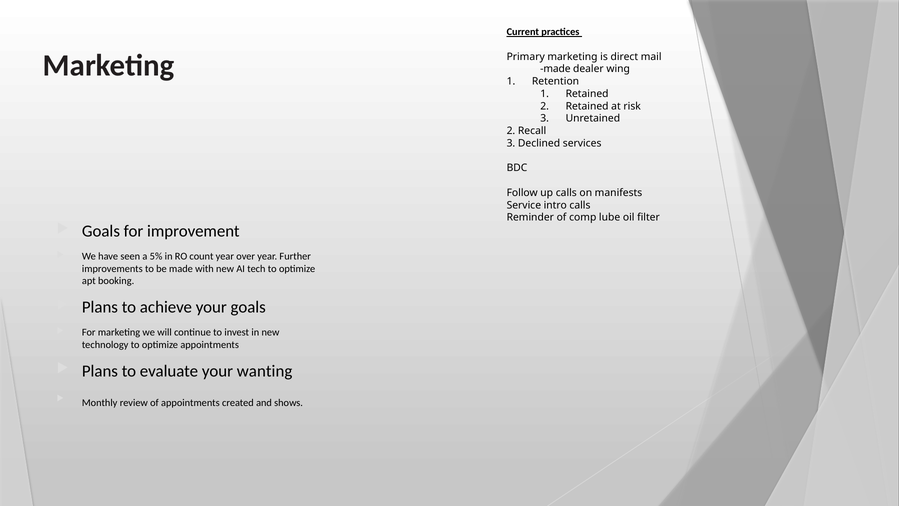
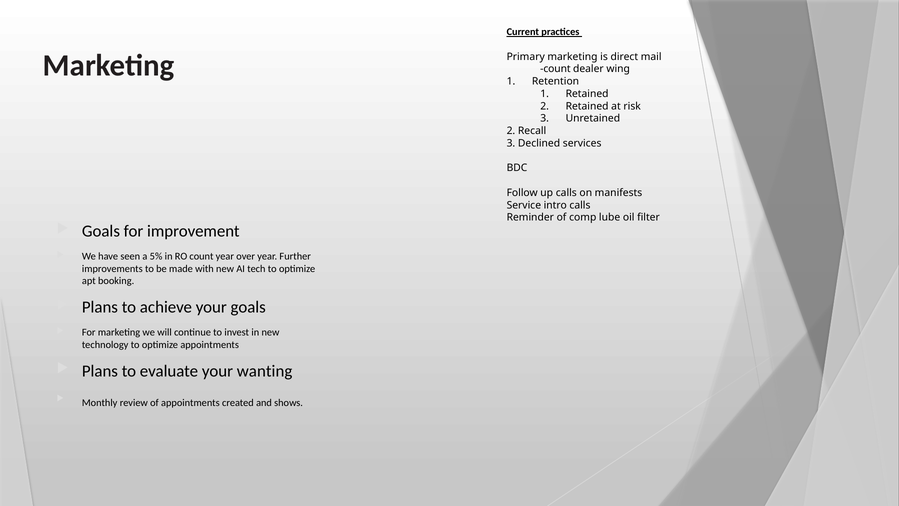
made at (555, 69): made -> count
